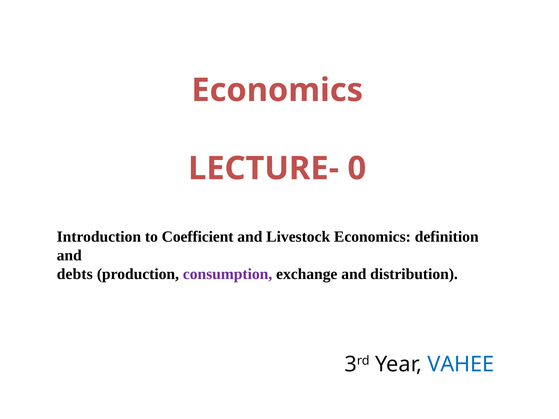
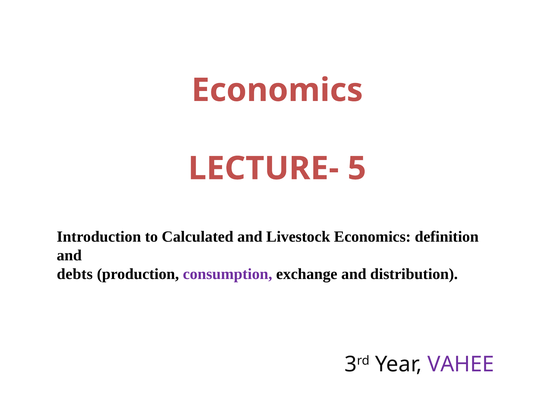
0: 0 -> 5
Coefficient: Coefficient -> Calculated
VAHEE colour: blue -> purple
